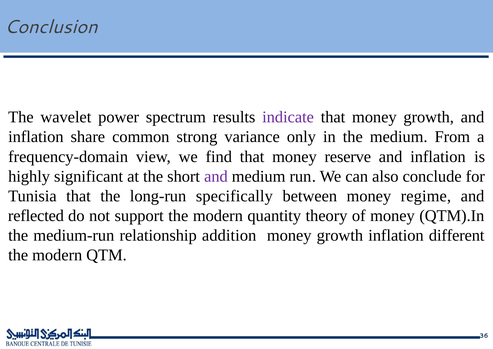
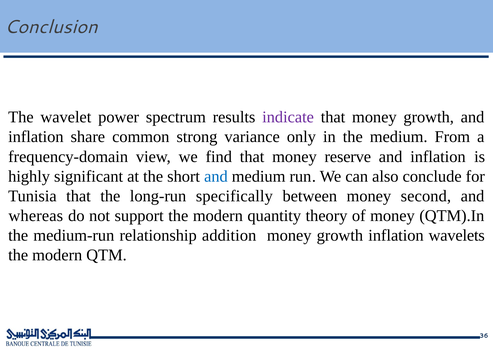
and at (216, 176) colour: purple -> blue
regime: regime -> second
reflected: reflected -> whereas
different: different -> wavelets
